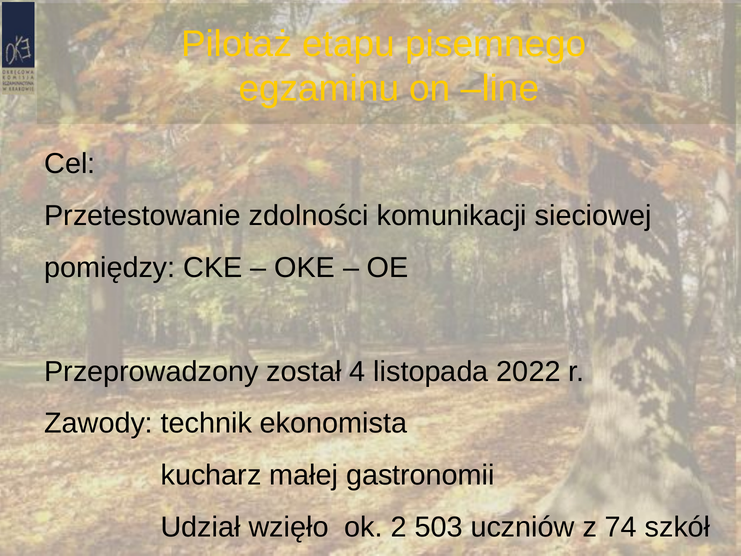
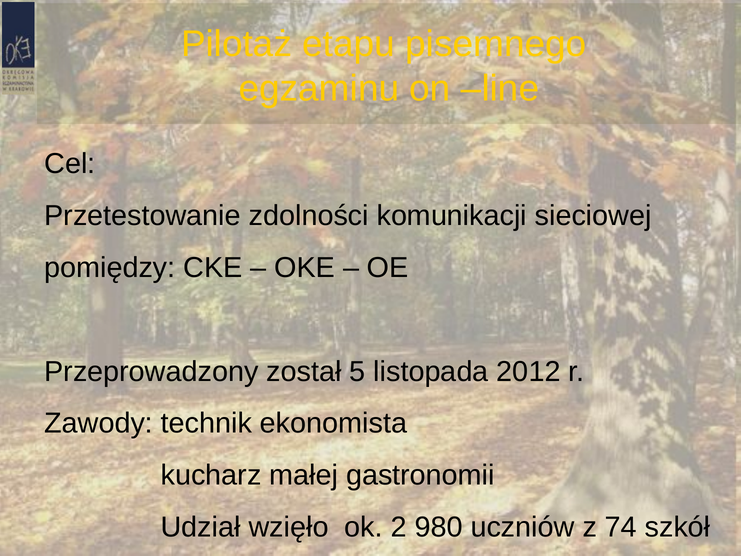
4: 4 -> 5
2022: 2022 -> 2012
503: 503 -> 980
